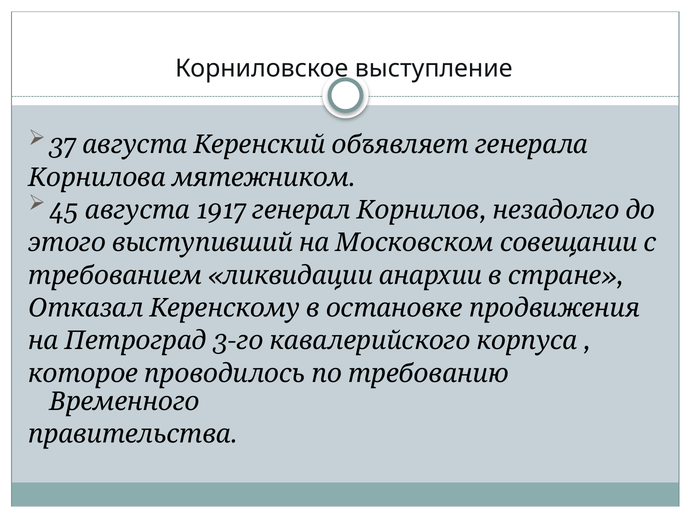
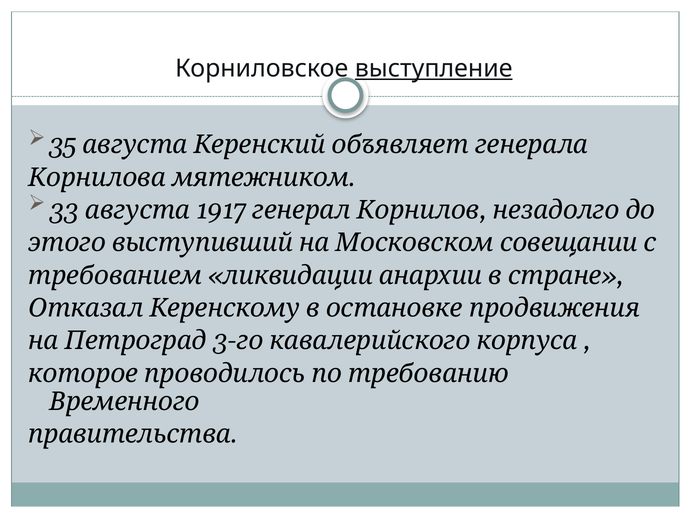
выступление underline: none -> present
37: 37 -> 35
45: 45 -> 33
